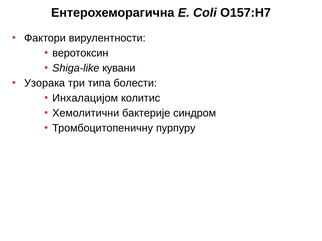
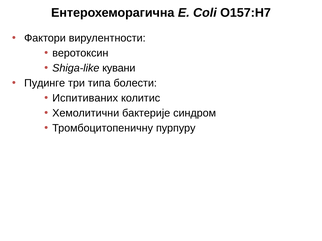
Узорака: Узорака -> Пудинге
Инхалацијом: Инхалацијом -> Испитиваних
